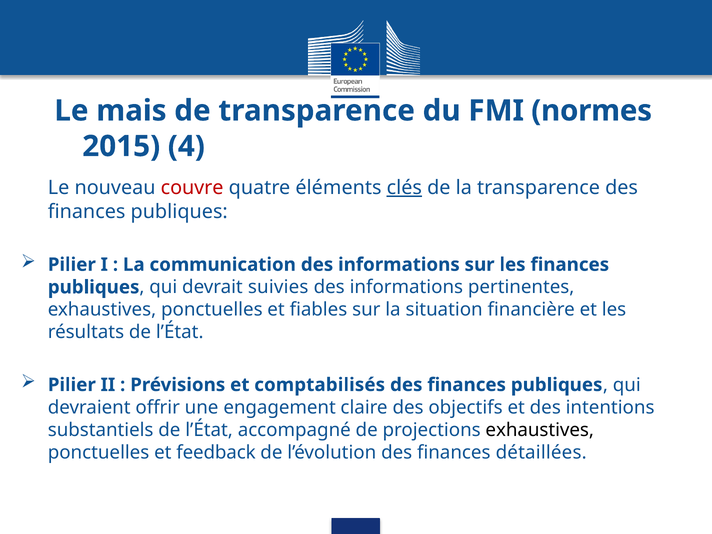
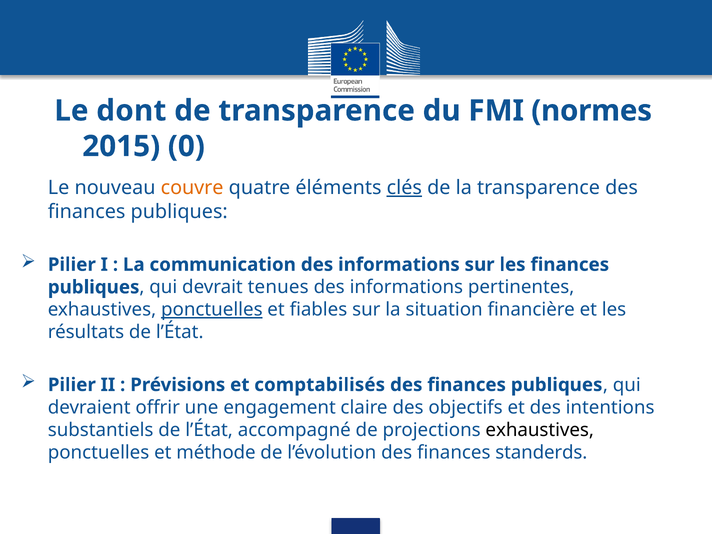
mais: mais -> dont
4: 4 -> 0
couvre colour: red -> orange
suivies: suivies -> tenues
ponctuelles at (212, 310) underline: none -> present
feedback: feedback -> méthode
détaillées: détaillées -> standerds
